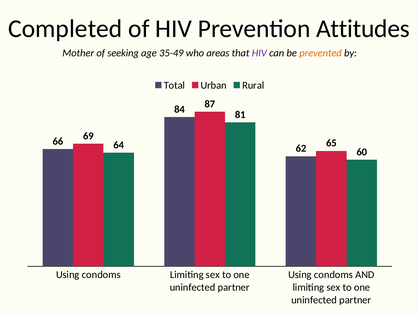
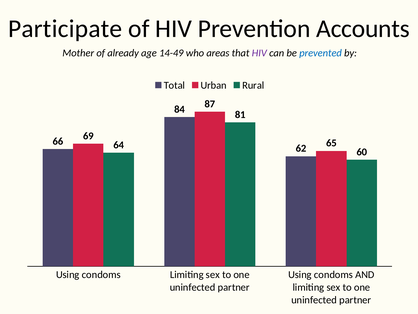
Completed: Completed -> Participate
Attitudes: Attitudes -> Accounts
seeking: seeking -> already
35-49: 35-49 -> 14-49
prevented colour: orange -> blue
